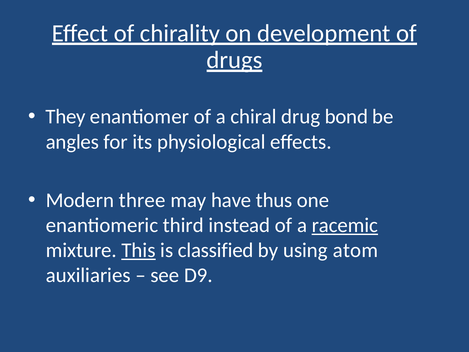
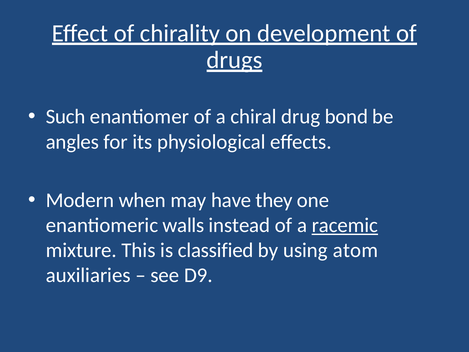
They: They -> Such
three: three -> when
thus: thus -> they
third: third -> walls
This underline: present -> none
